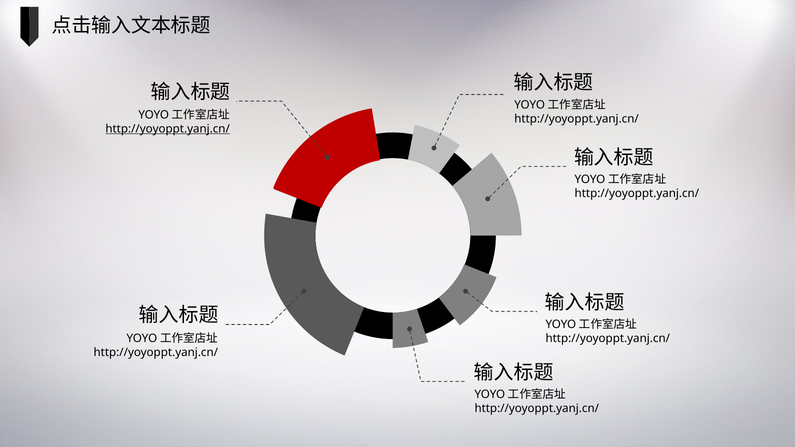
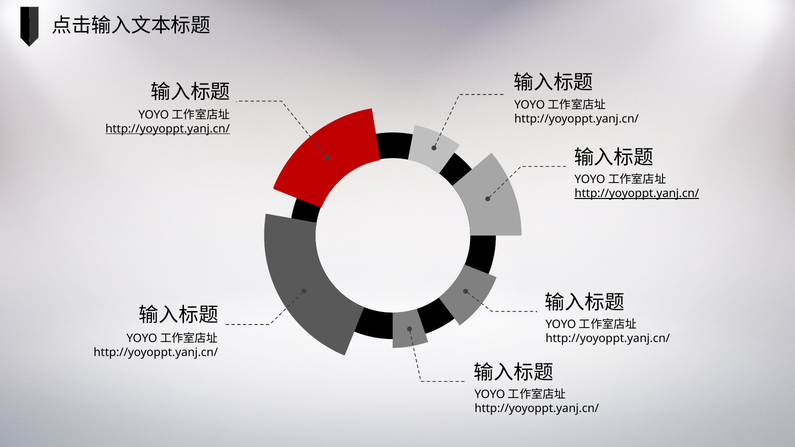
http://yoyoppt.yanj.cn/ at (637, 194) underline: none -> present
